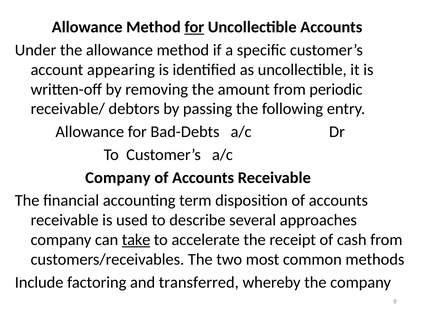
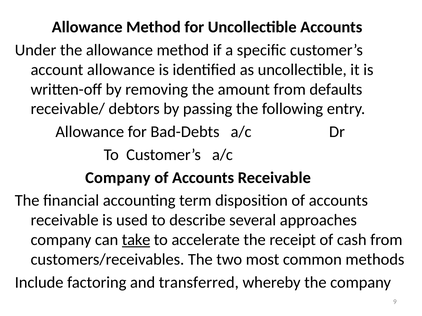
for at (194, 27) underline: present -> none
account appearing: appearing -> allowance
periodic: periodic -> defaults
